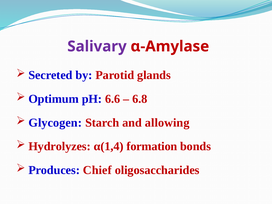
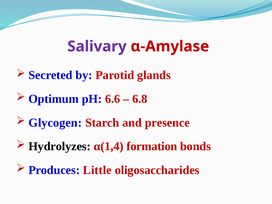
allowing: allowing -> presence
Hydrolyzes colour: red -> black
Chief: Chief -> Little
